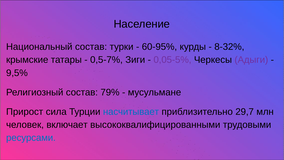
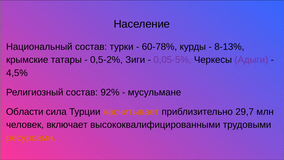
60-95%: 60-95% -> 60-78%
8-32%: 8-32% -> 8-13%
0,5-7%: 0,5-7% -> 0,5-2%
9,5%: 9,5% -> 4,5%
79%: 79% -> 92%
Прирост: Прирост -> Области
насчитывает colour: blue -> orange
ресурсами colour: blue -> orange
